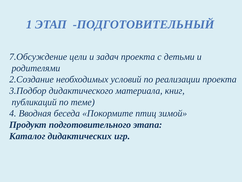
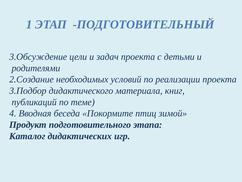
7.Обсуждение: 7.Обсуждение -> 3.Обсуждение
